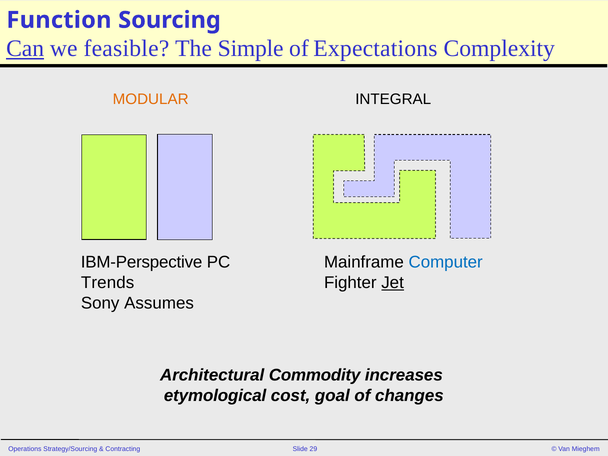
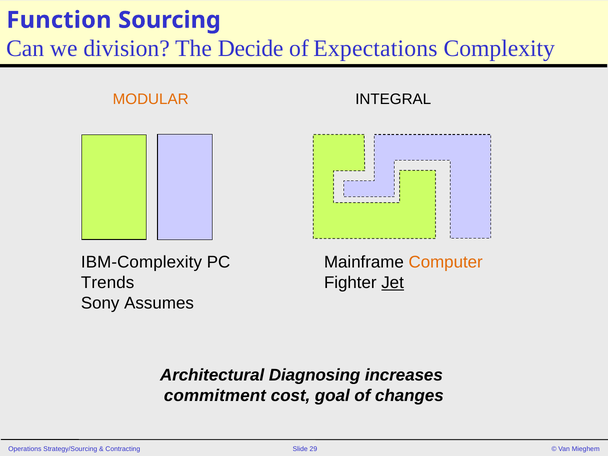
Can underline: present -> none
feasible: feasible -> division
Simple: Simple -> Decide
Computer colour: blue -> orange
IBM-Perspective: IBM-Perspective -> IBM-Complexity
Commodity: Commodity -> Diagnosing
etymological: etymological -> commitment
